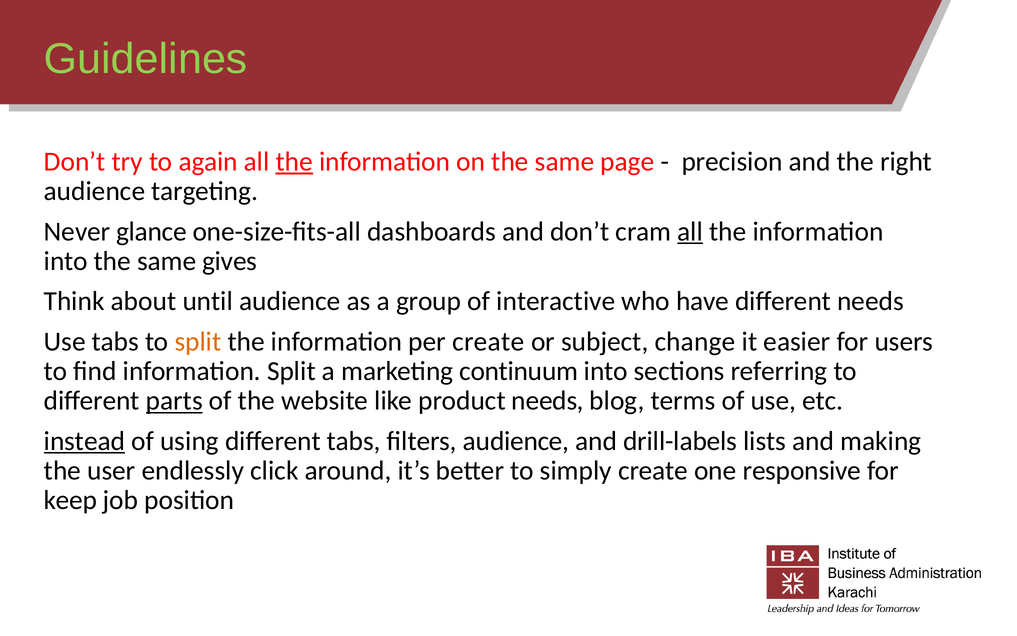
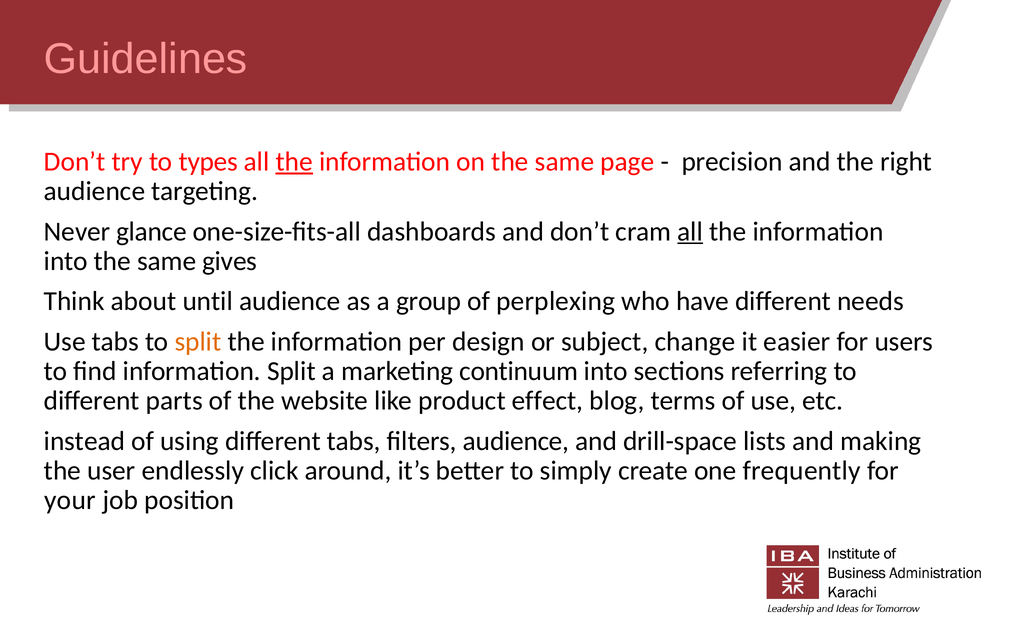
Guidelines colour: light green -> pink
again: again -> types
interactive: interactive -> perplexing
per create: create -> design
parts underline: present -> none
product needs: needs -> effect
instead underline: present -> none
drill-labels: drill-labels -> drill-space
responsive: responsive -> frequently
keep: keep -> your
